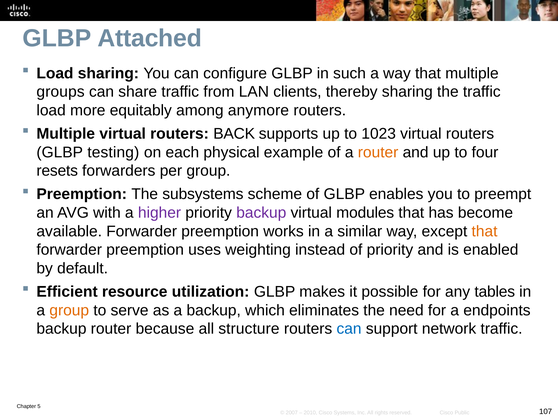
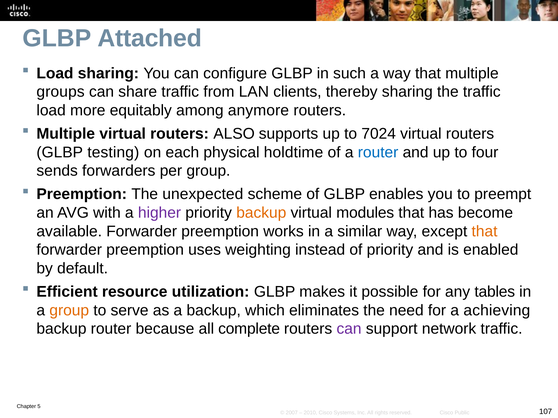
BACK: BACK -> ALSO
1023: 1023 -> 7024
example: example -> holdtime
router at (378, 152) colour: orange -> blue
resets: resets -> sends
subsystems: subsystems -> unexpected
backup at (261, 213) colour: purple -> orange
endpoints: endpoints -> achieving
structure: structure -> complete
can at (349, 329) colour: blue -> purple
